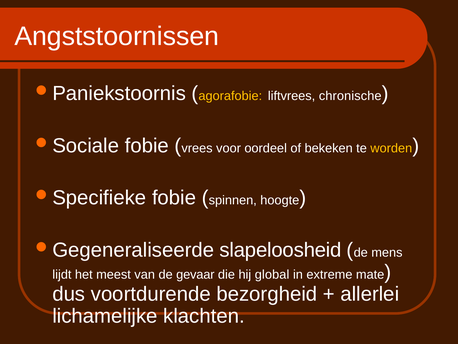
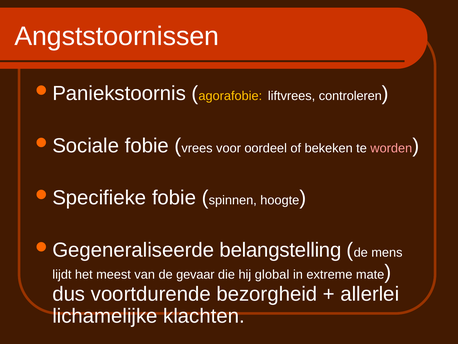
chronische: chronische -> controleren
worden colour: yellow -> pink
slapeloosheid: slapeloosheid -> belangstelling
